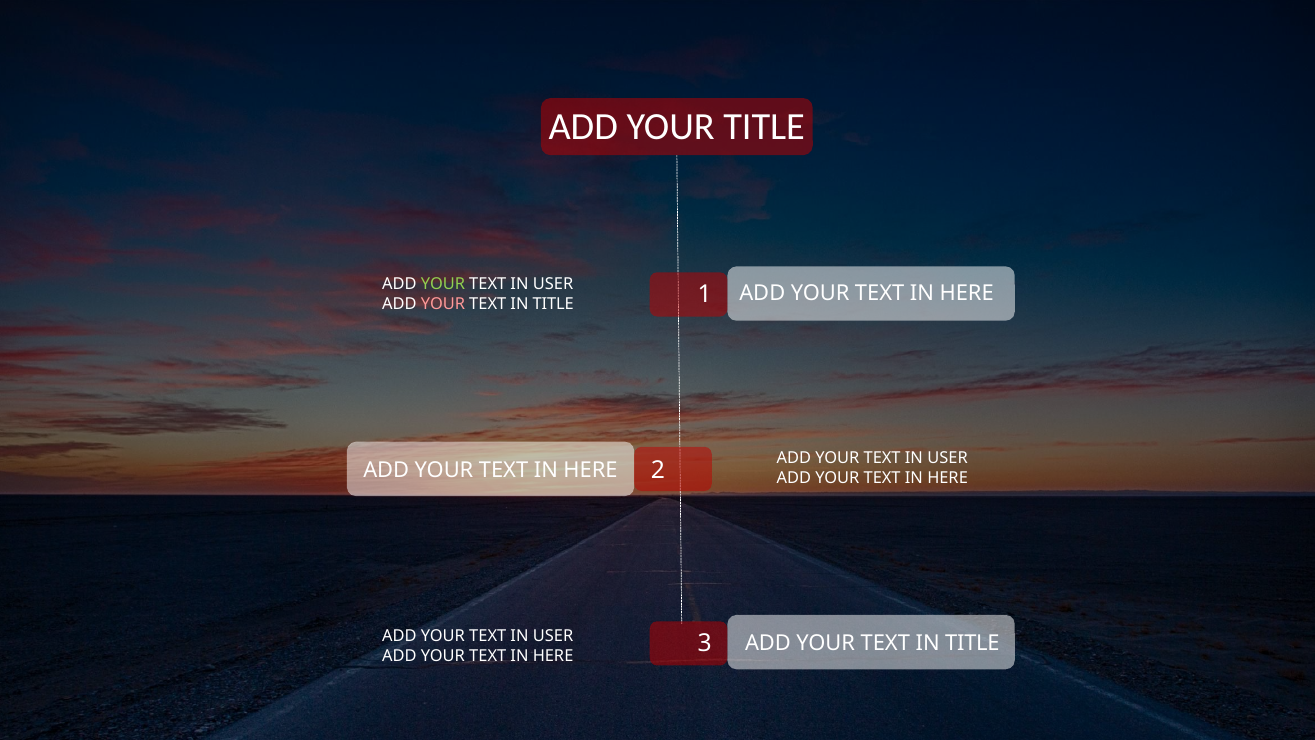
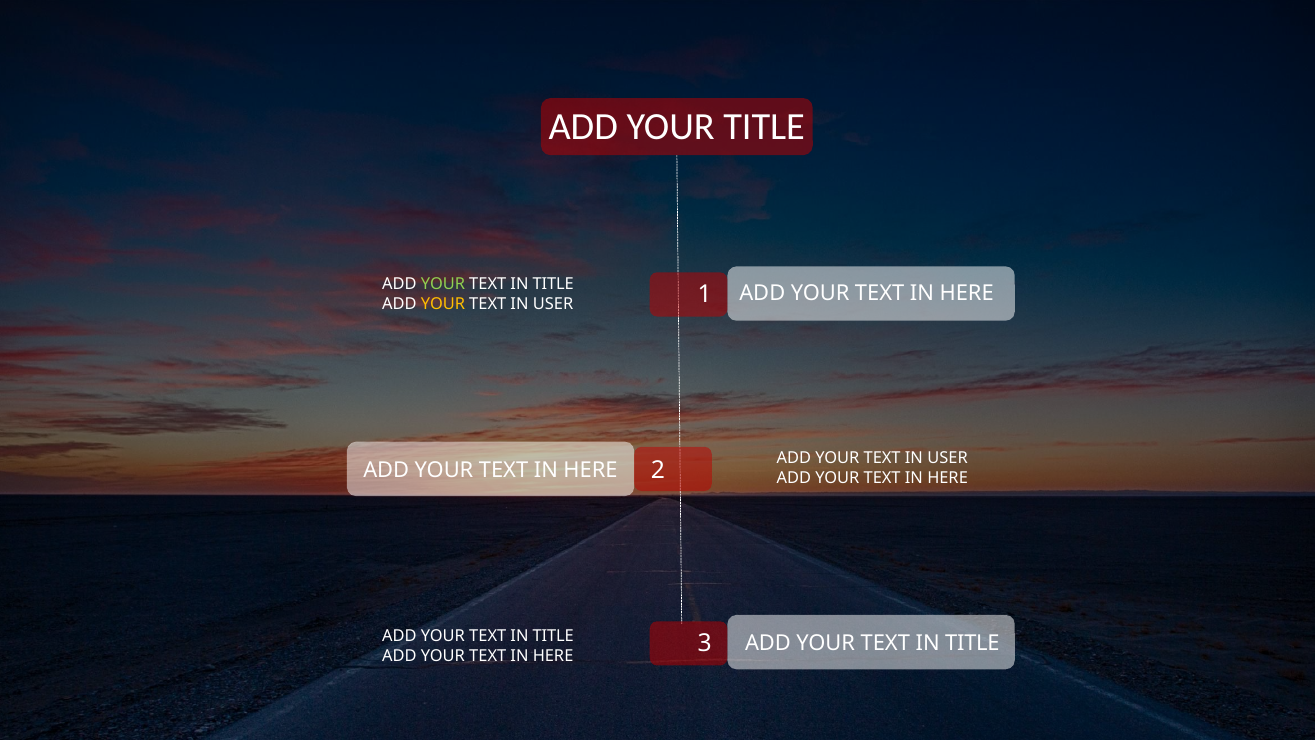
USER at (553, 284): USER -> TITLE
YOUR at (443, 304) colour: pink -> yellow
TITLE at (553, 304): TITLE -> USER
USER at (553, 636): USER -> TITLE
